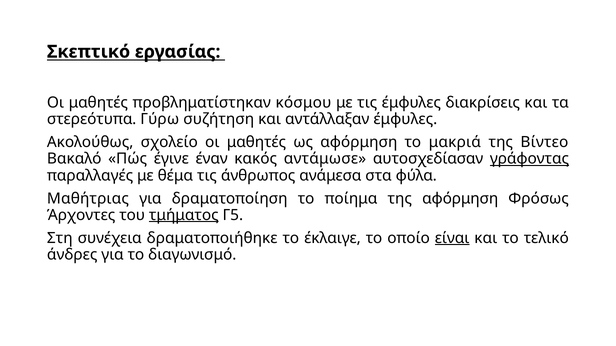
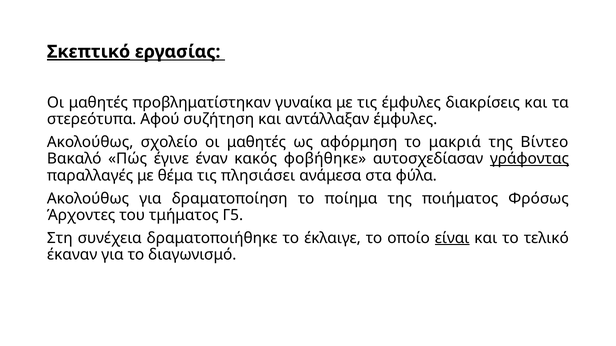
Σκεπτικό underline: none -> present
κόσμου: κόσμου -> γυναίκα
Γύρω: Γύρω -> Αφού
αντάμωσε: αντάμωσε -> φοβήθηκε
άνθρωπος: άνθρωπος -> πλησιάσει
Μαθήτριας at (88, 199): Μαθήτριας -> Ακολούθως
της αφόρμηση: αφόρμηση -> ποιήματος
τμήματος underline: present -> none
άνδρες: άνδρες -> έκαναν
